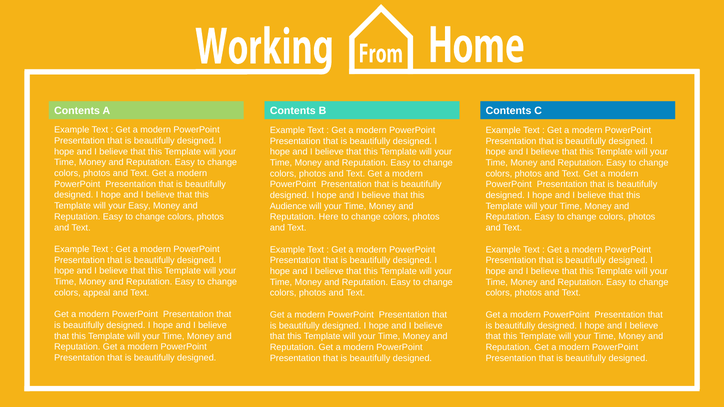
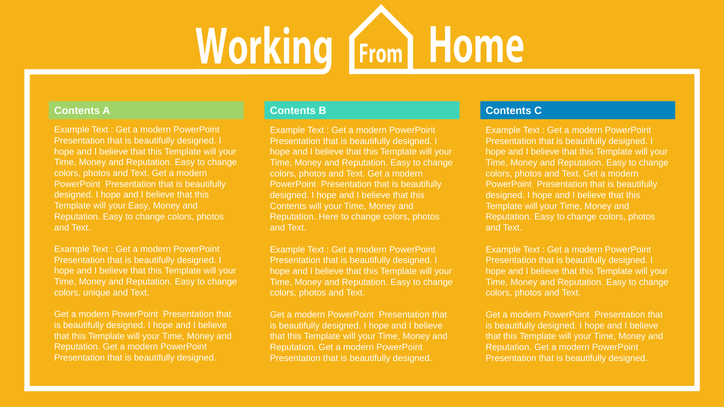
Audience at (288, 206): Audience -> Contents
appeal: appeal -> unique
